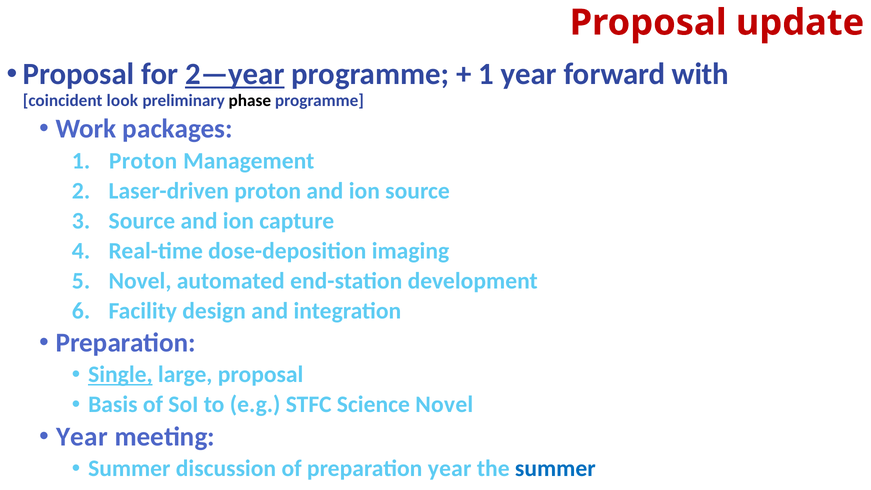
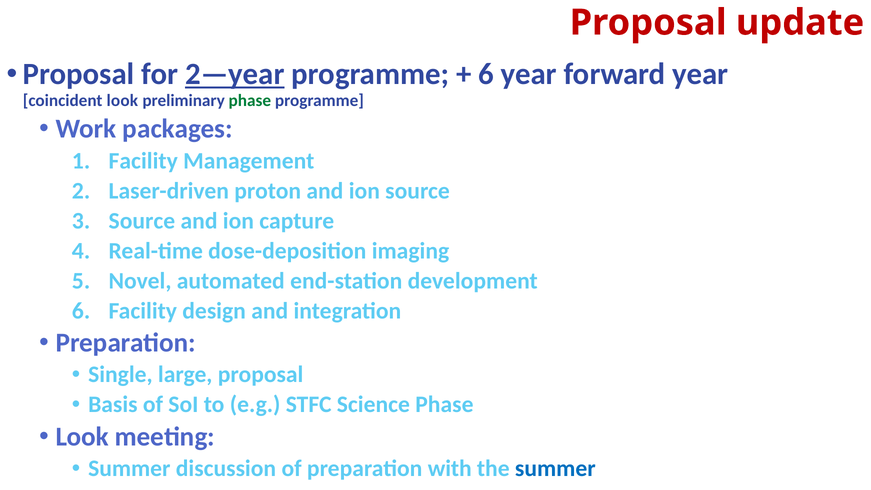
1 at (486, 74): 1 -> 6
forward with: with -> year
phase at (250, 100) colour: black -> green
Proton at (143, 161): Proton -> Facility
Single underline: present -> none
Science Novel: Novel -> Phase
Year at (82, 437): Year -> Look
preparation year: year -> with
